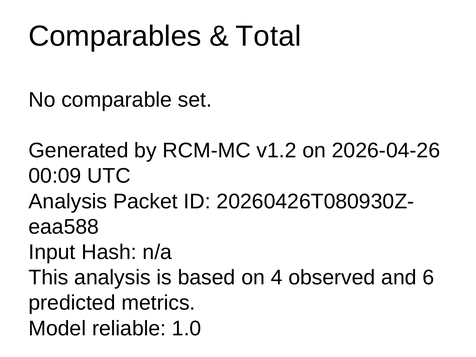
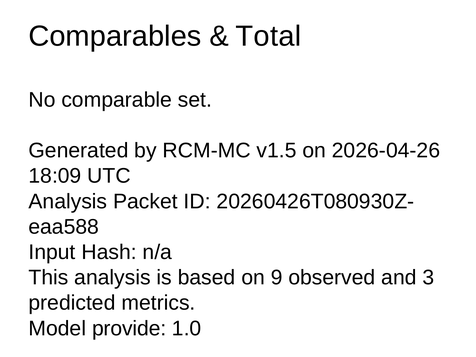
v1.2: v1.2 -> v1.5
00:09: 00:09 -> 18:09
4: 4 -> 9
6: 6 -> 3
reliable: reliable -> provide
